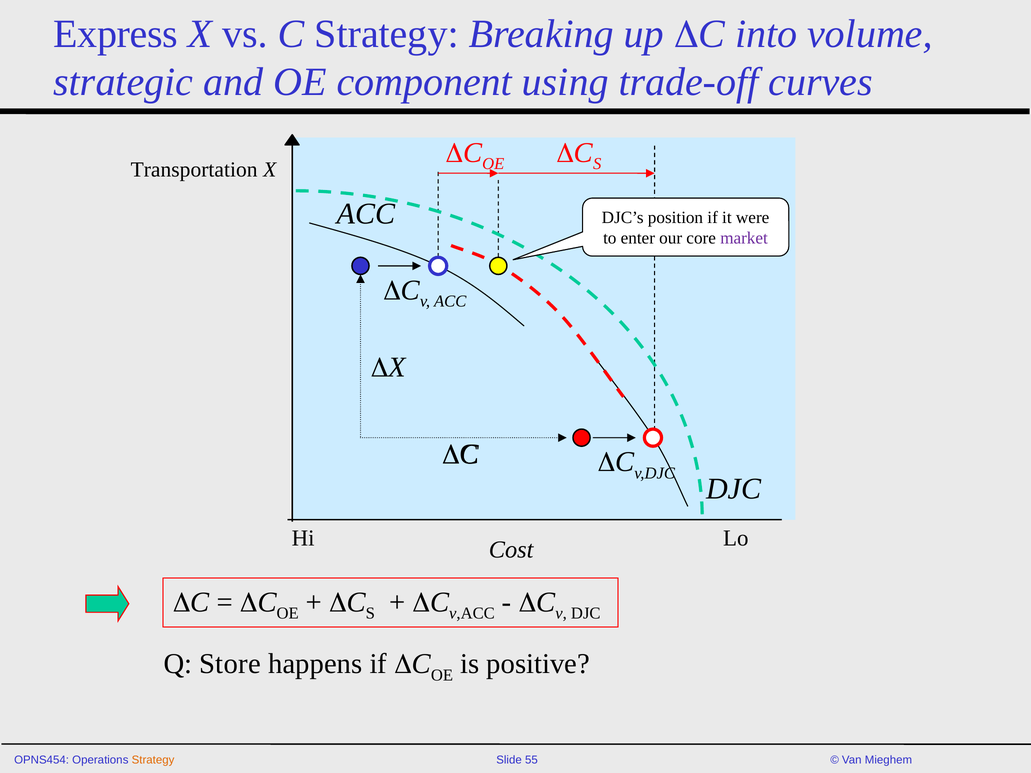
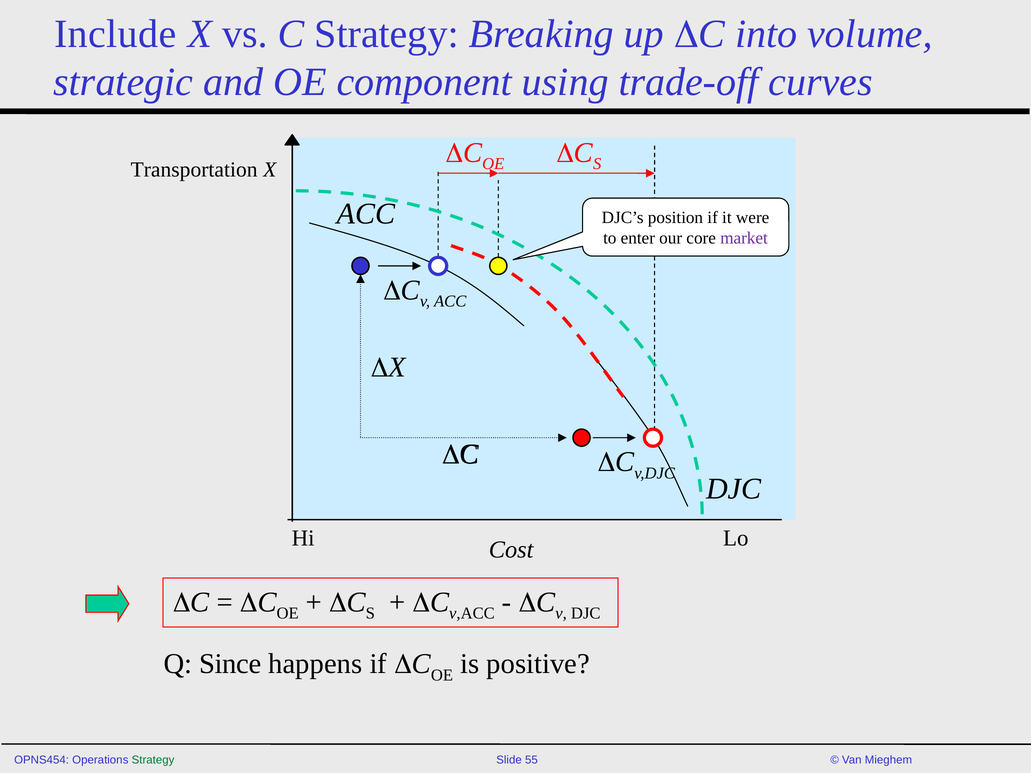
Express: Express -> Include
Store: Store -> Since
Strategy at (153, 760) colour: orange -> green
